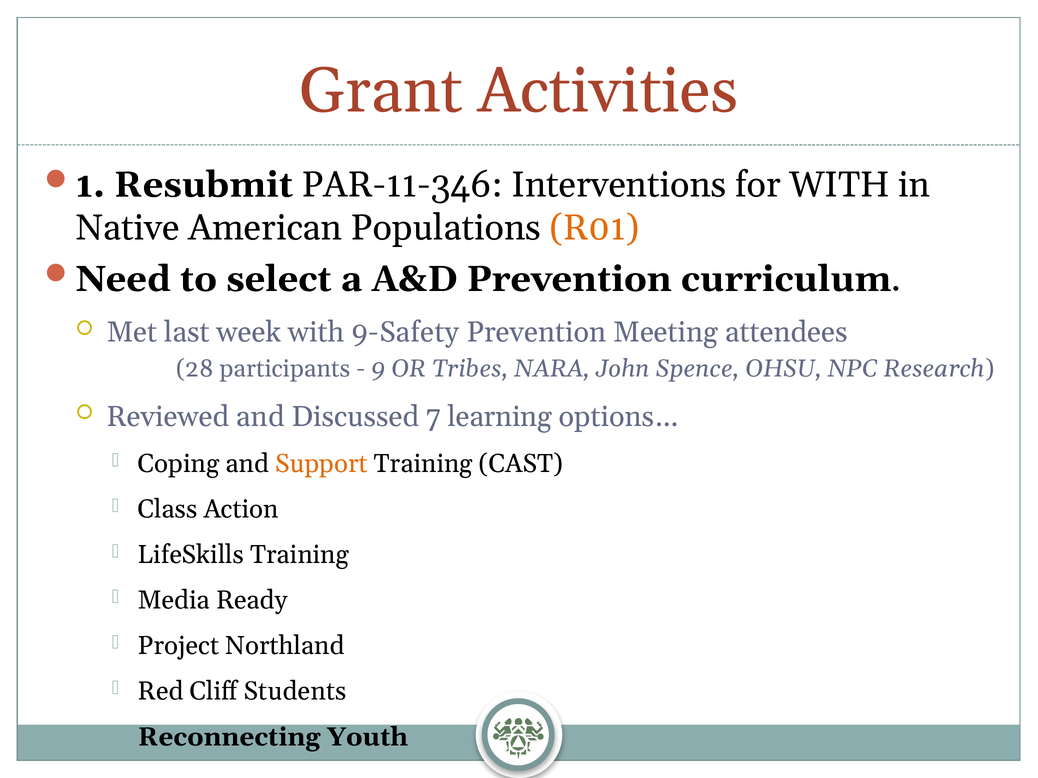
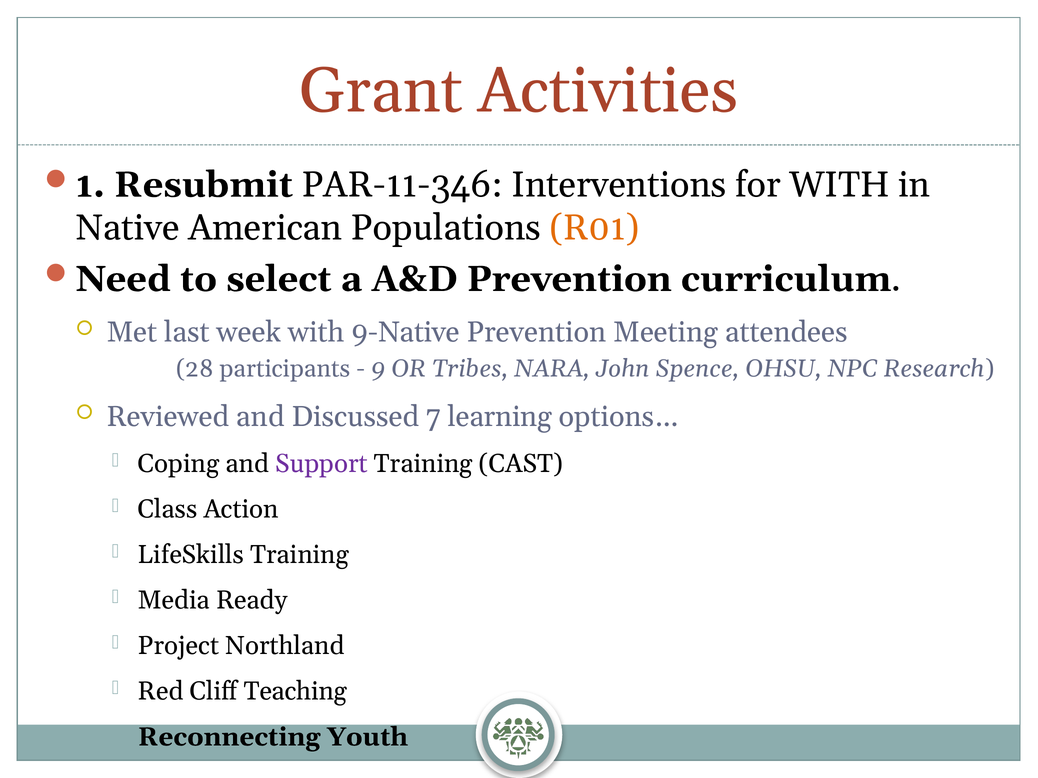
9-Safety: 9-Safety -> 9-Native
Support colour: orange -> purple
Students: Students -> Teaching
